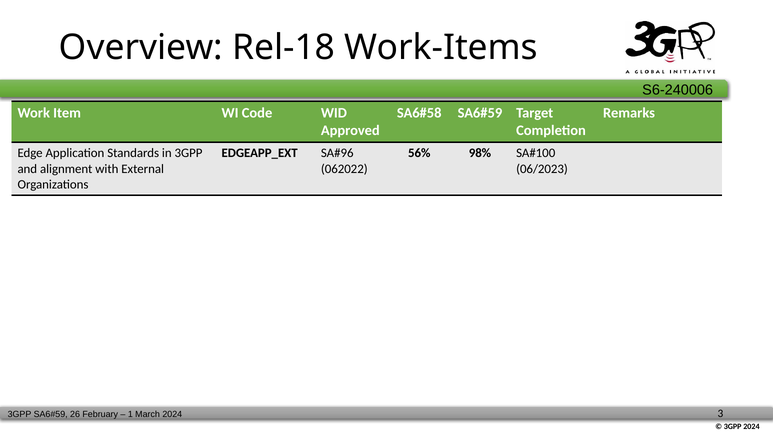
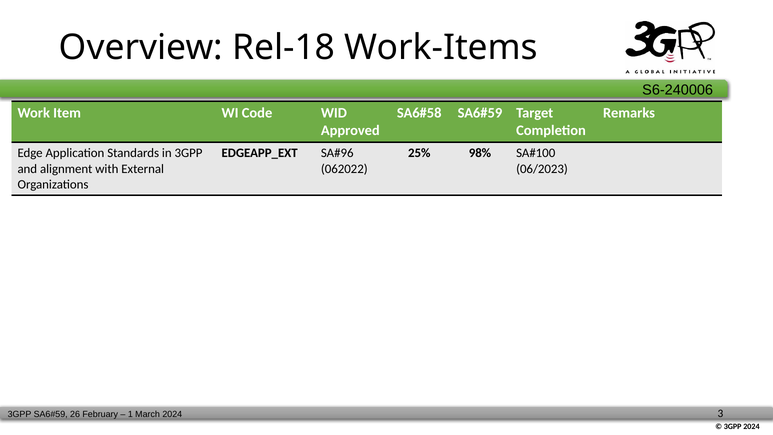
56%: 56% -> 25%
